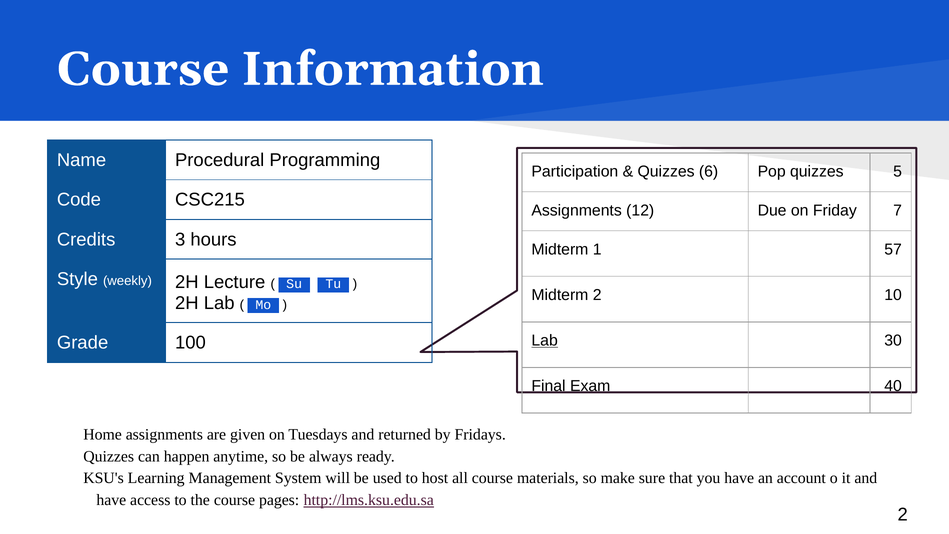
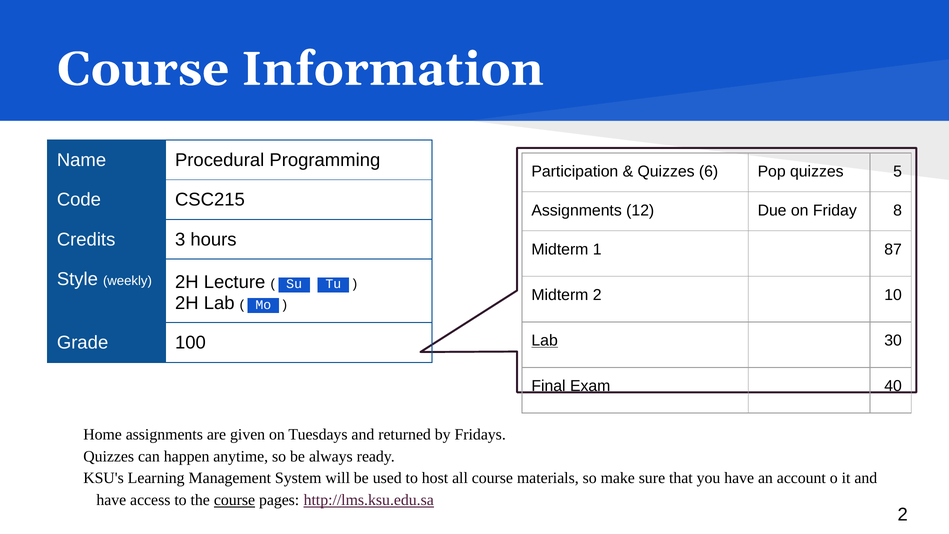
7: 7 -> 8
57: 57 -> 87
course at (234, 500) underline: none -> present
